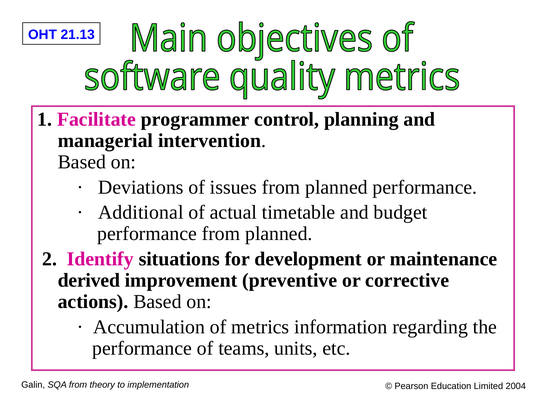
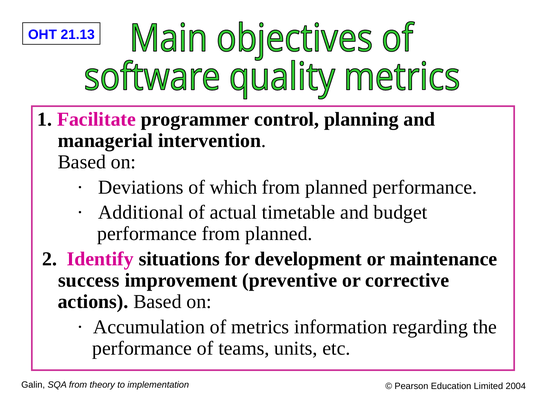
issues: issues -> which
derived: derived -> success
